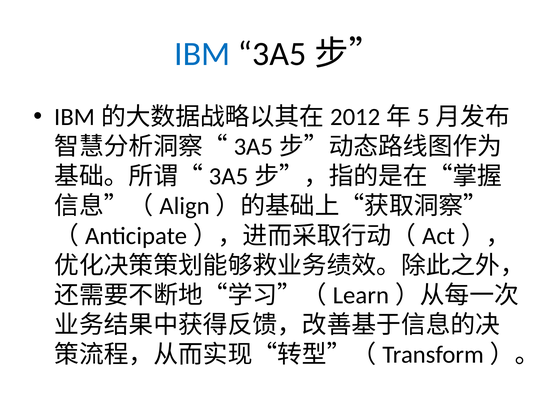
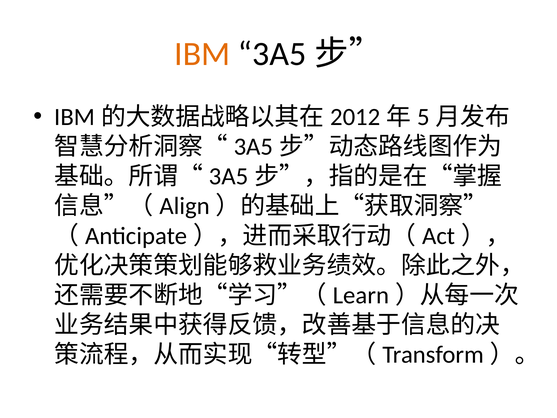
IBM colour: blue -> orange
